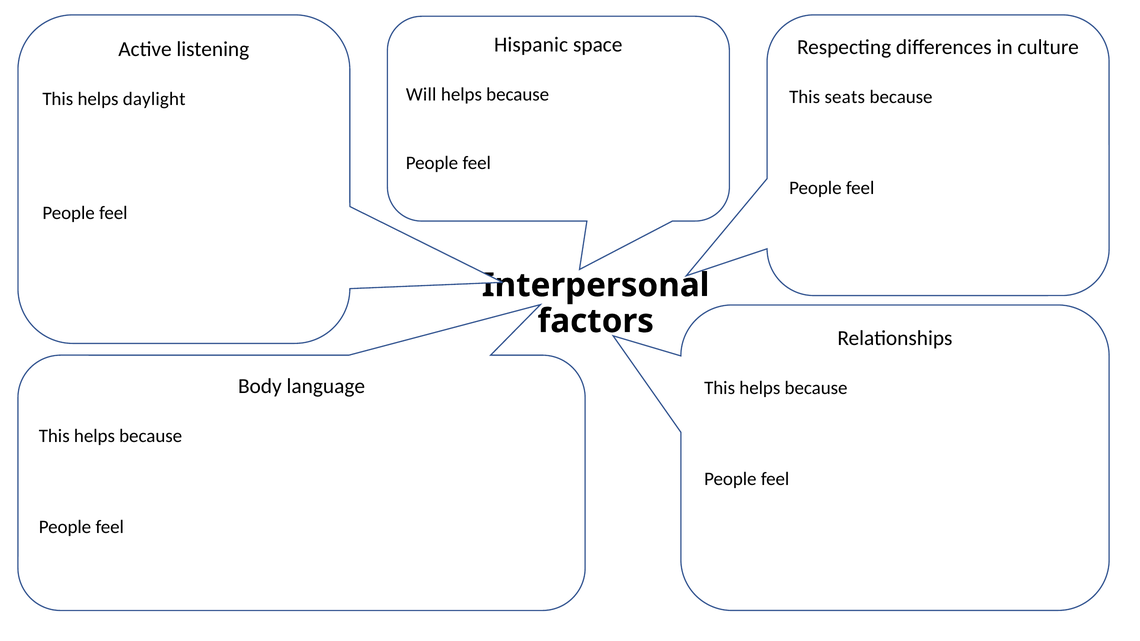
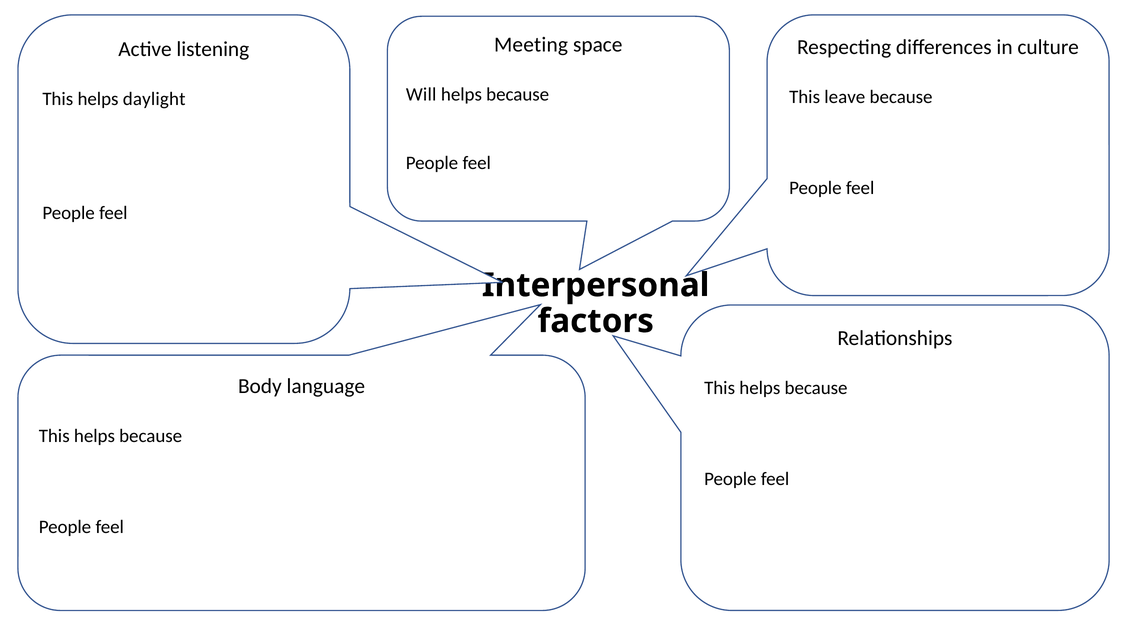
Hispanic: Hispanic -> Meeting
seats: seats -> leave
